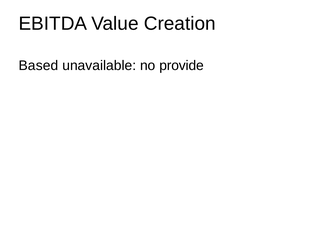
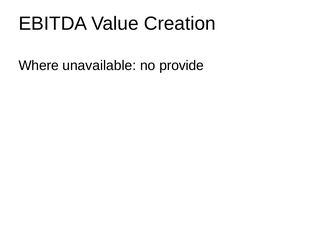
Based: Based -> Where
